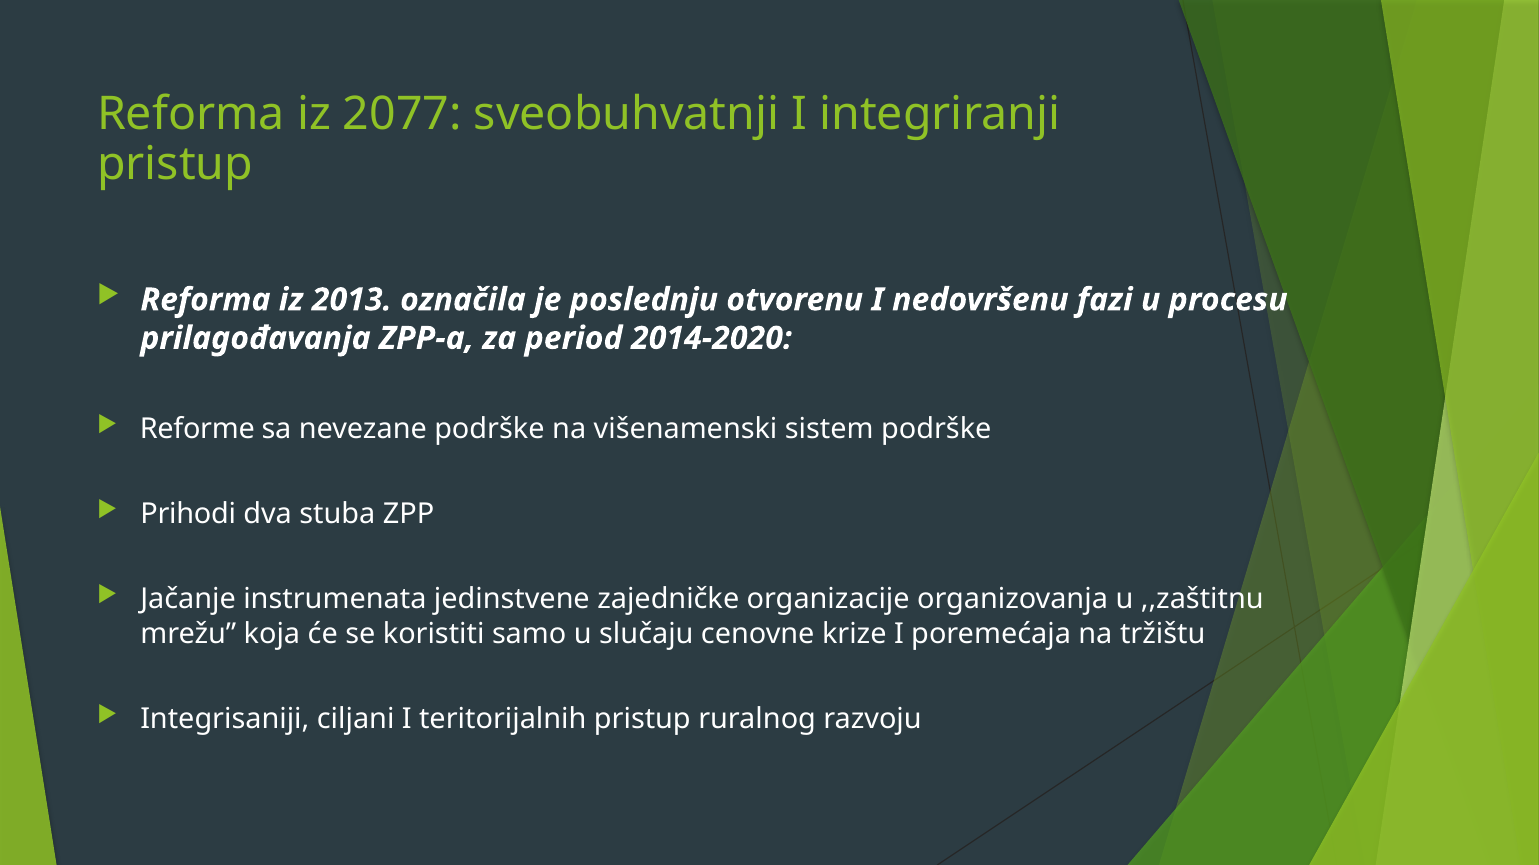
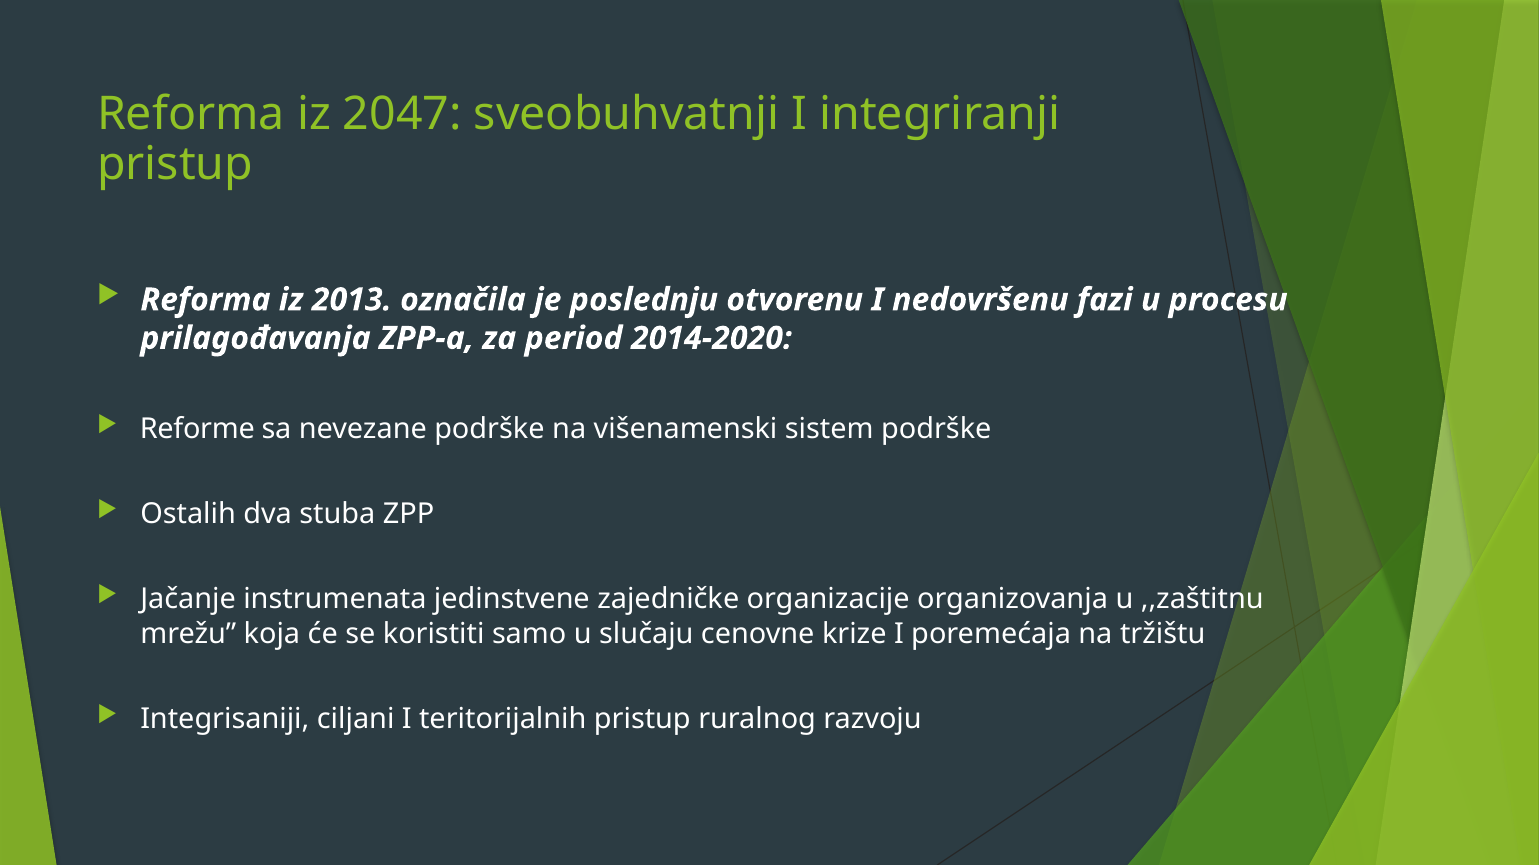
2077: 2077 -> 2047
Prihodi: Prihodi -> Ostalih
